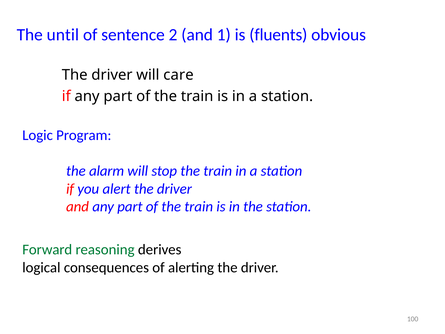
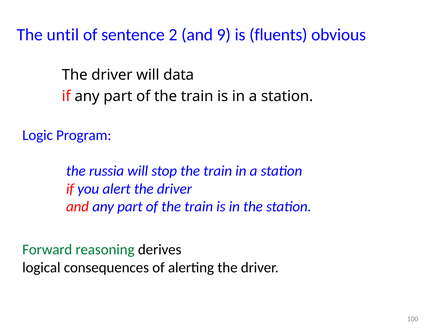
1: 1 -> 9
care: care -> data
alarm: alarm -> russia
